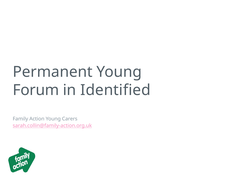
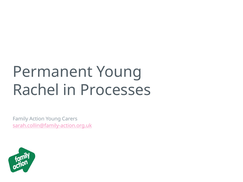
Forum: Forum -> Rachel
Identified: Identified -> Processes
